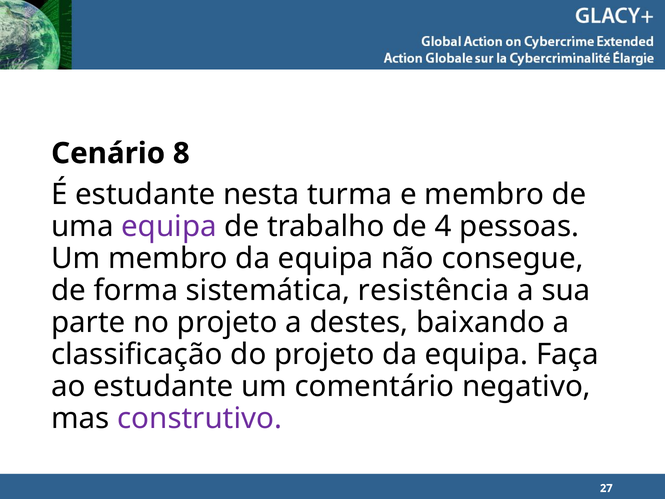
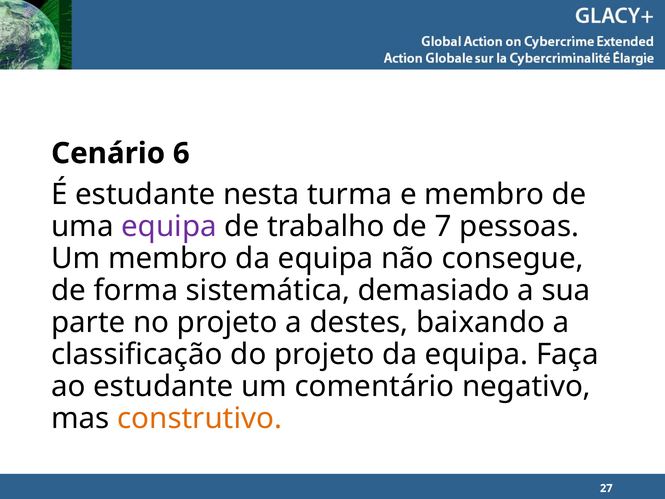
8: 8 -> 6
4: 4 -> 7
resistência: resistência -> demasiado
construtivo colour: purple -> orange
